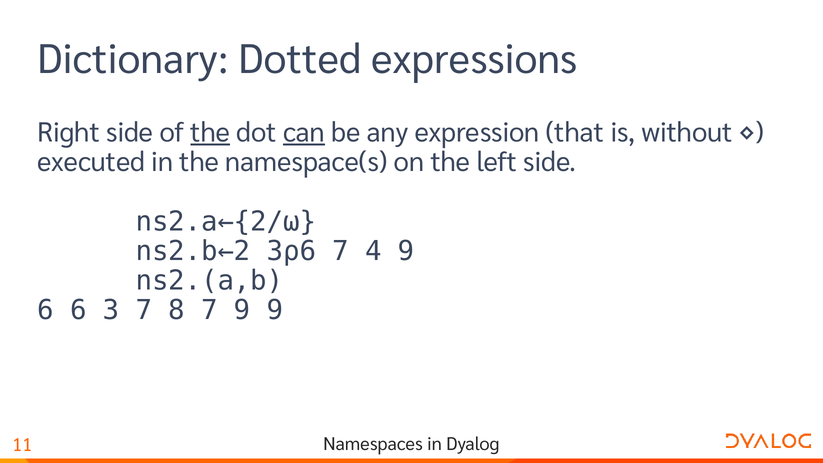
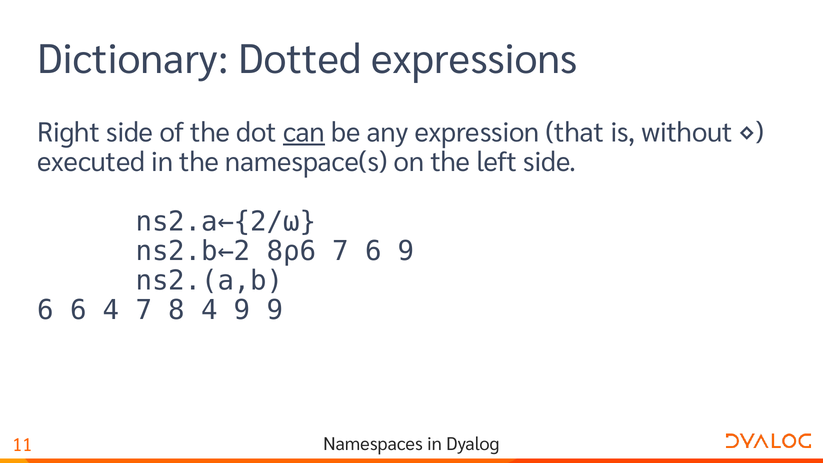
the at (210, 133) underline: present -> none
3⍴6: 3⍴6 -> 8⍴6
7 4: 4 -> 6
6 3: 3 -> 4
8 7: 7 -> 4
